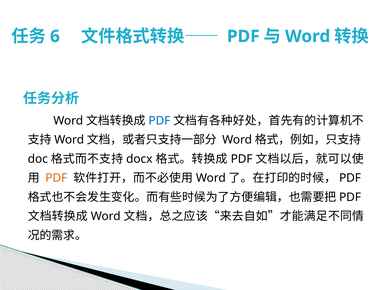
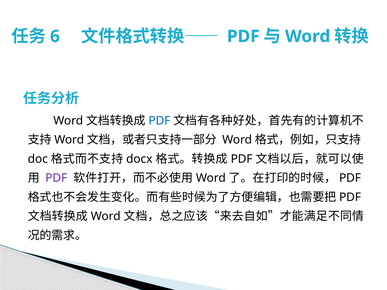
PDF at (56, 178) colour: orange -> purple
